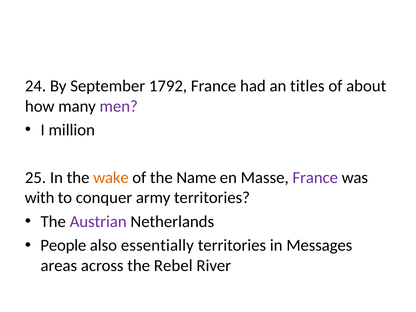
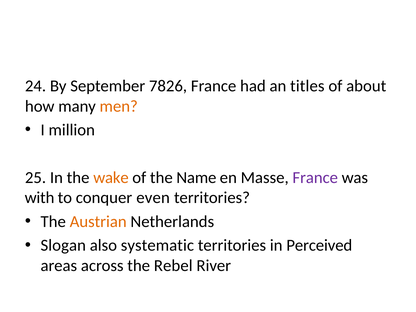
1792: 1792 -> 7826
men colour: purple -> orange
army: army -> even
Austrian colour: purple -> orange
People: People -> Slogan
essentially: essentially -> systematic
Messages: Messages -> Perceived
